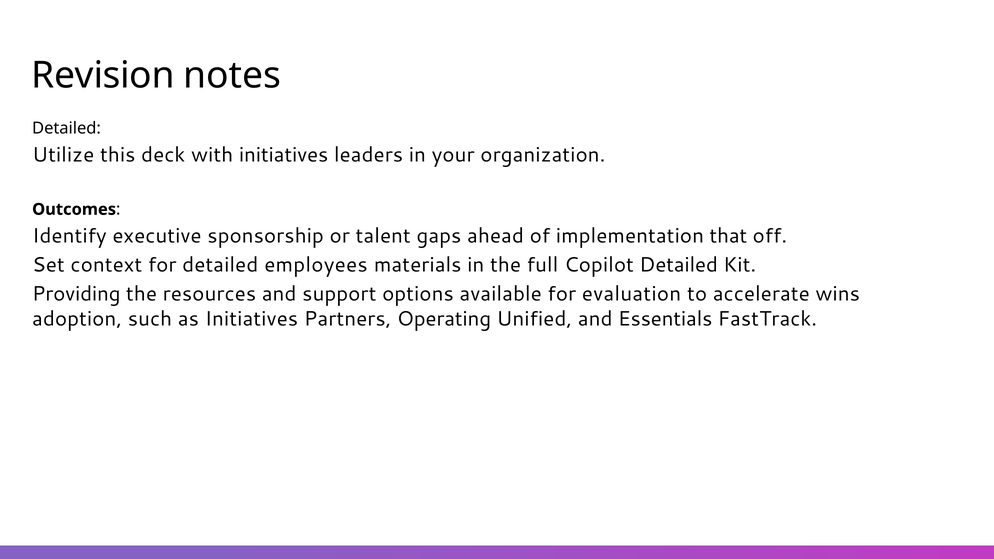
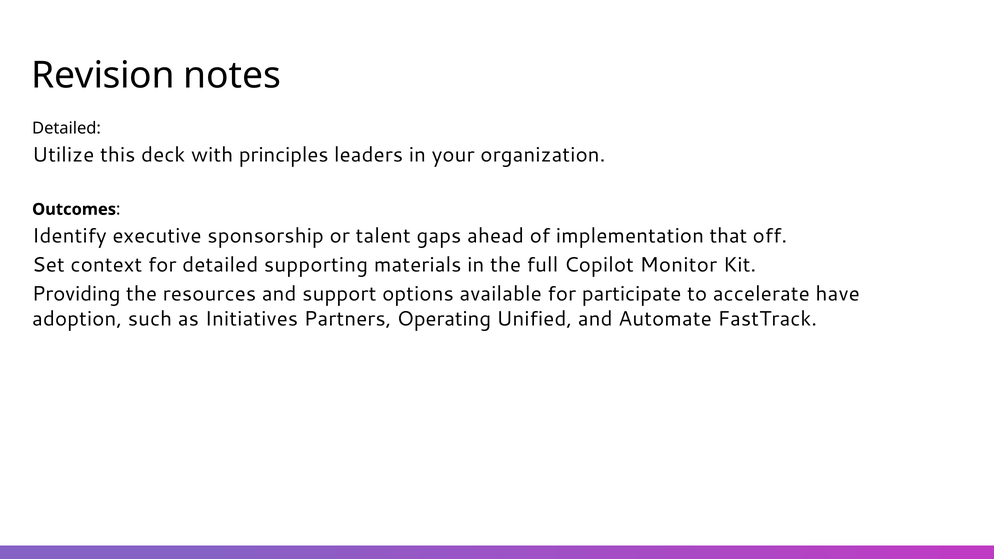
with initiatives: initiatives -> principles
employees: employees -> supporting
Copilot Detailed: Detailed -> Monitor
evaluation: evaluation -> participate
wins: wins -> have
Essentials: Essentials -> Automate
